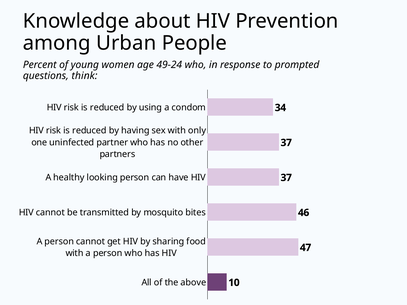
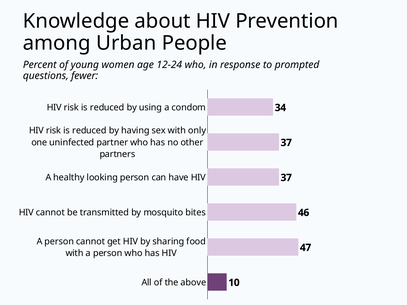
49-24: 49-24 -> 12-24
think: think -> fewer
